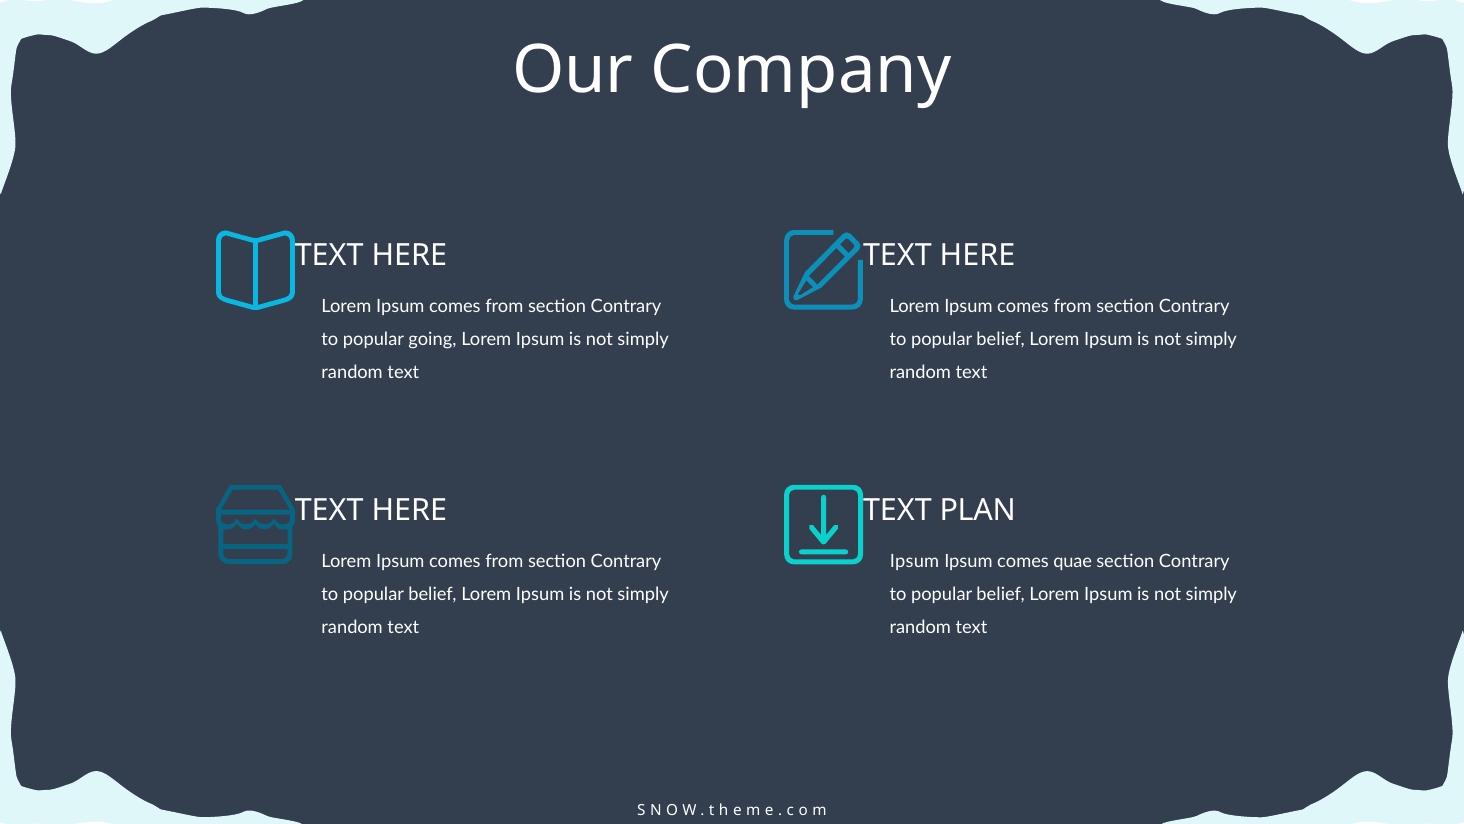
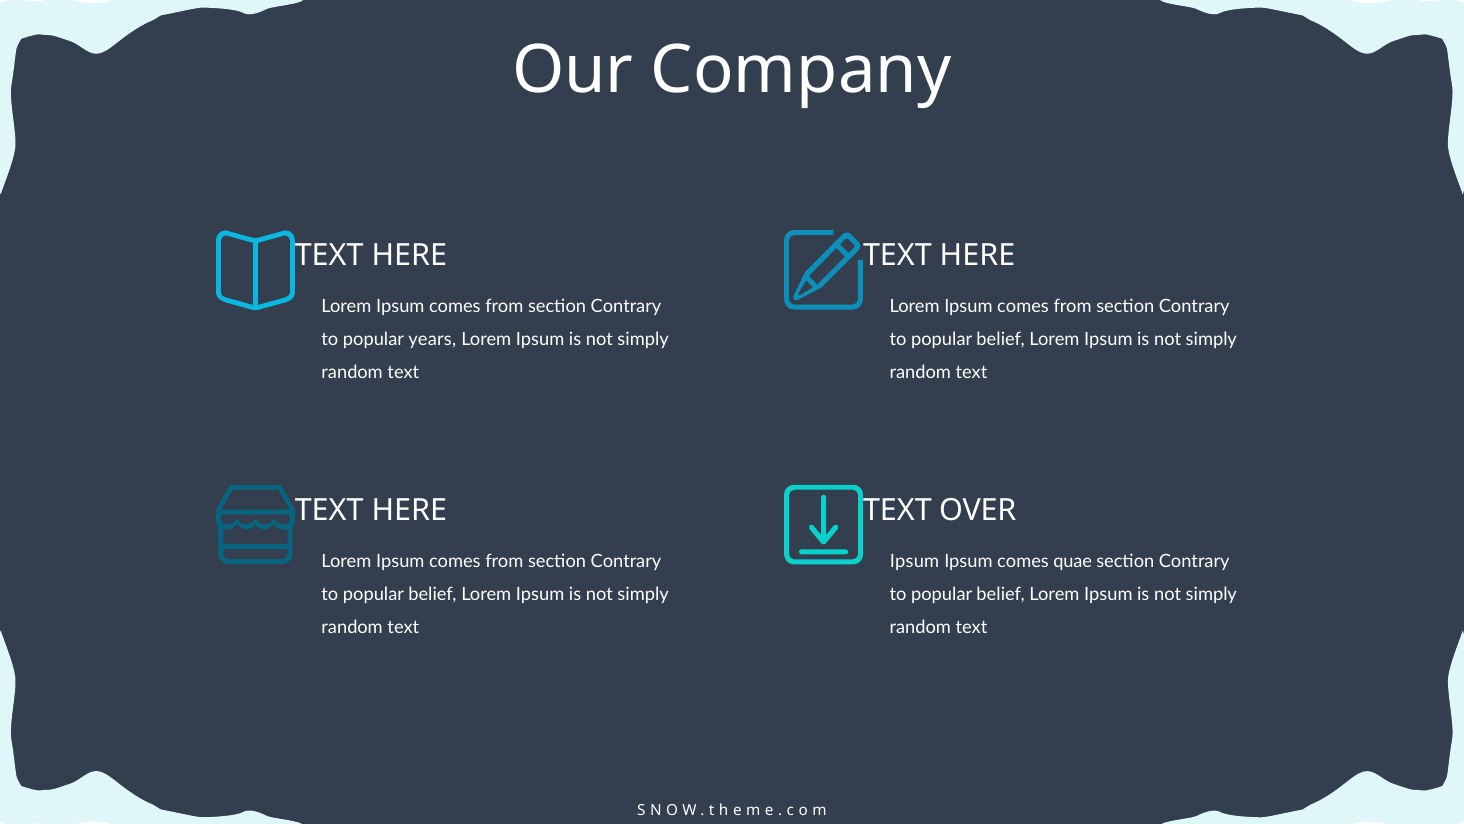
going: going -> years
PLAN: PLAN -> OVER
